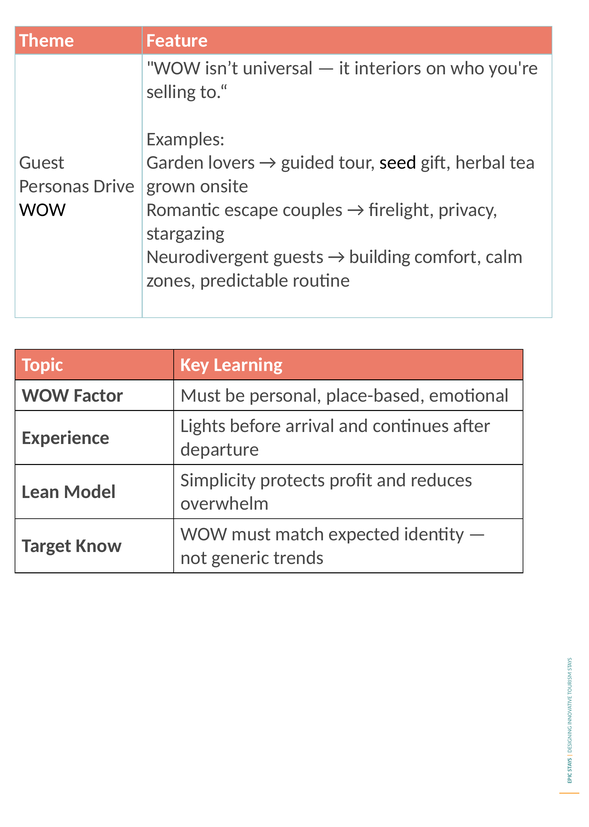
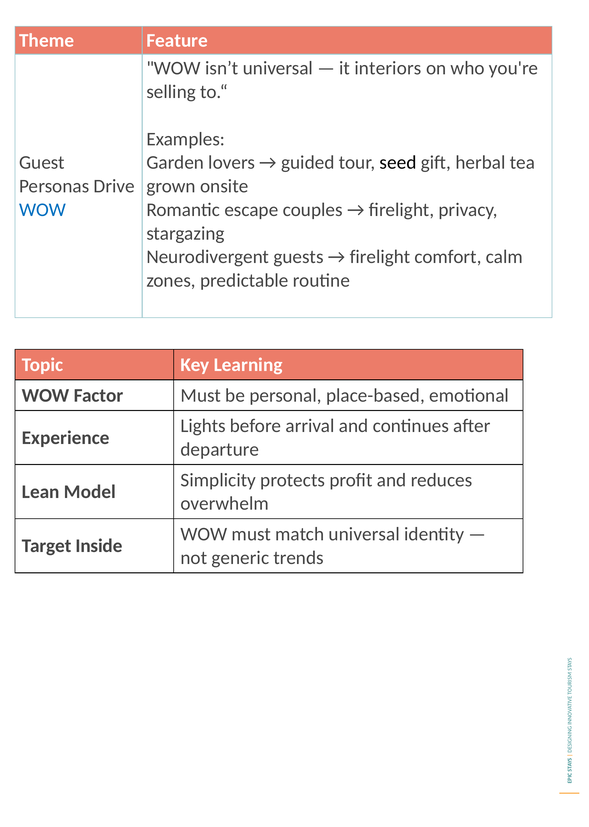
WOW at (43, 210) colour: black -> blue
building at (380, 257): building -> firelight
match expected: expected -> universal
Know: Know -> Inside
